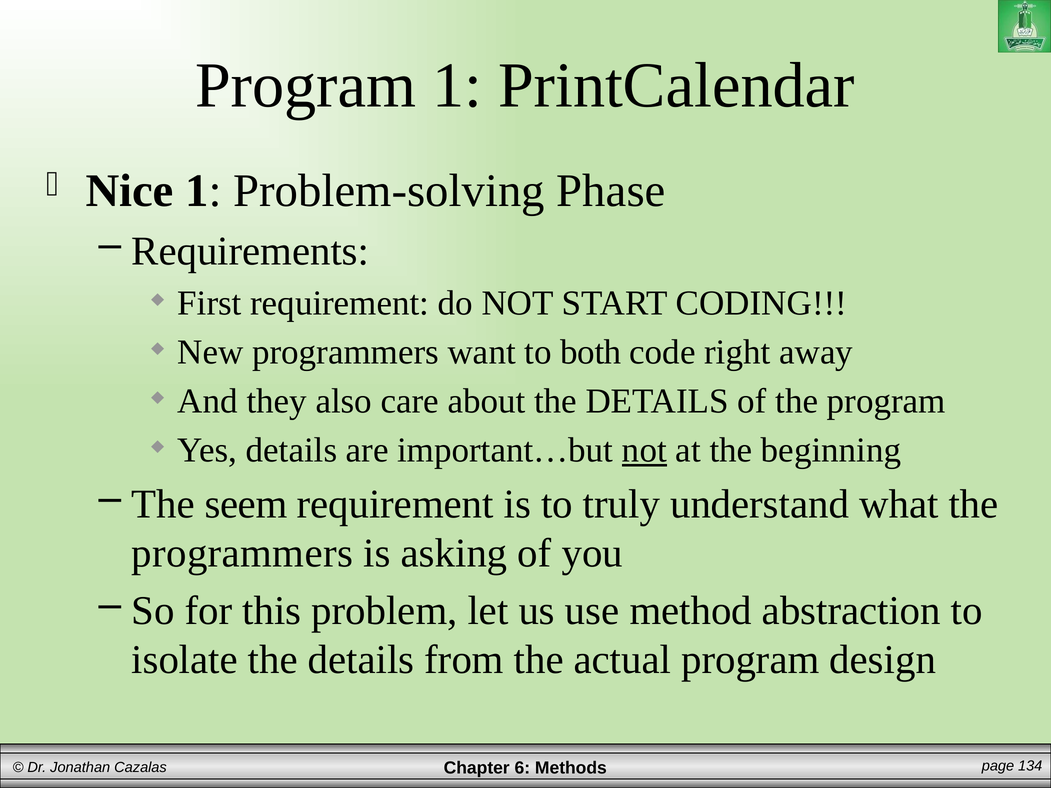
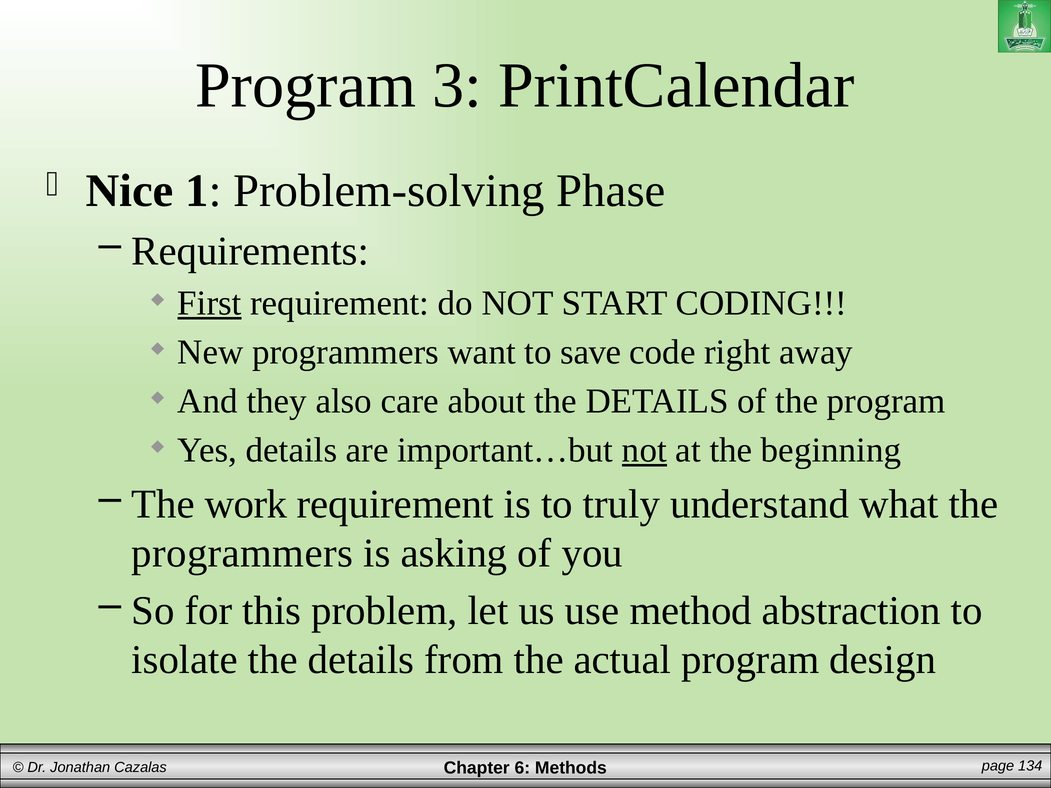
Program 1: 1 -> 3
First underline: none -> present
both: both -> save
seem: seem -> work
